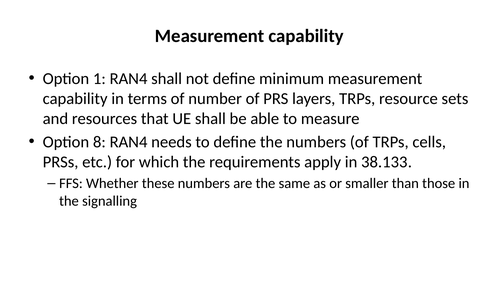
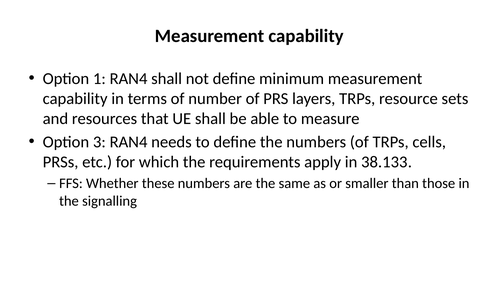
8: 8 -> 3
